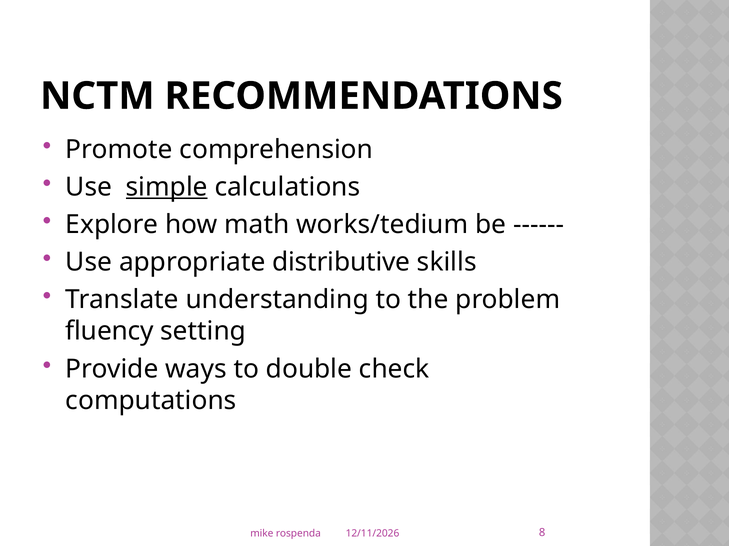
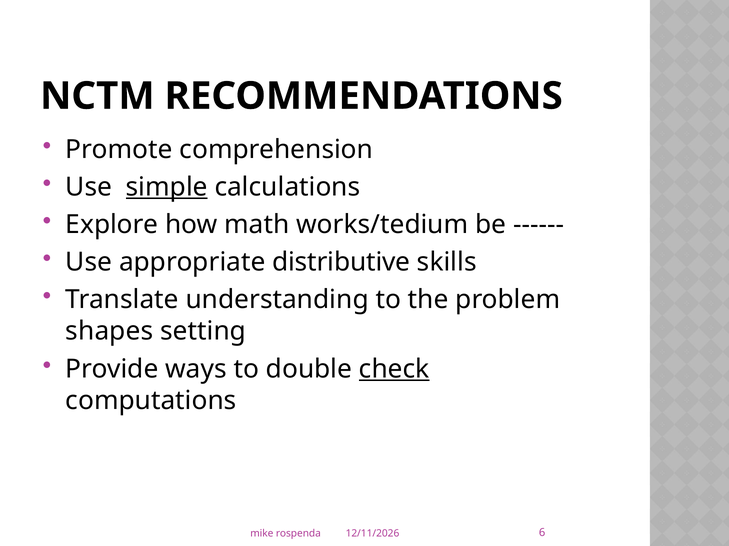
fluency: fluency -> shapes
check underline: none -> present
8: 8 -> 6
